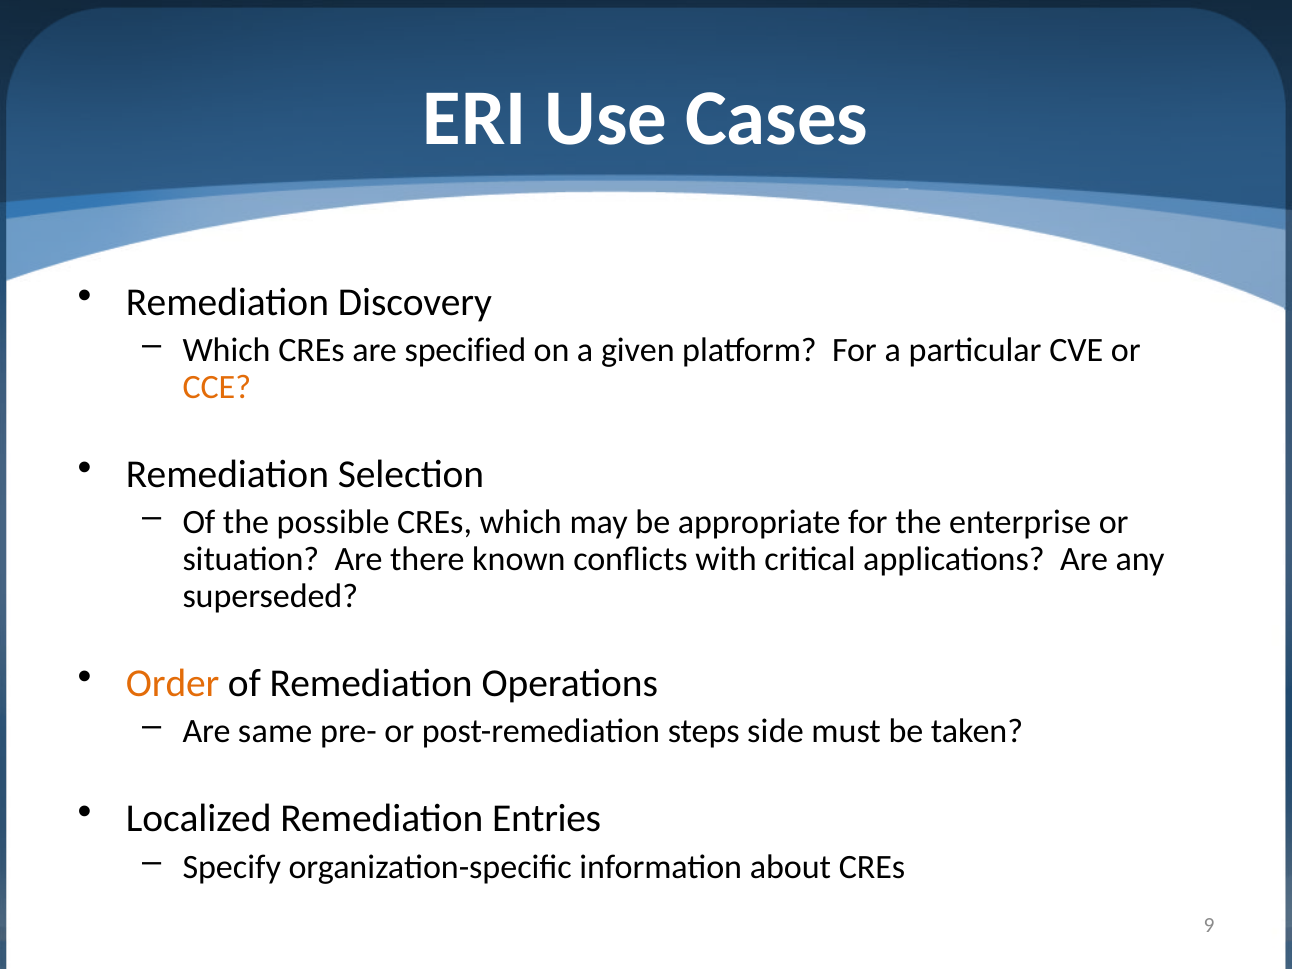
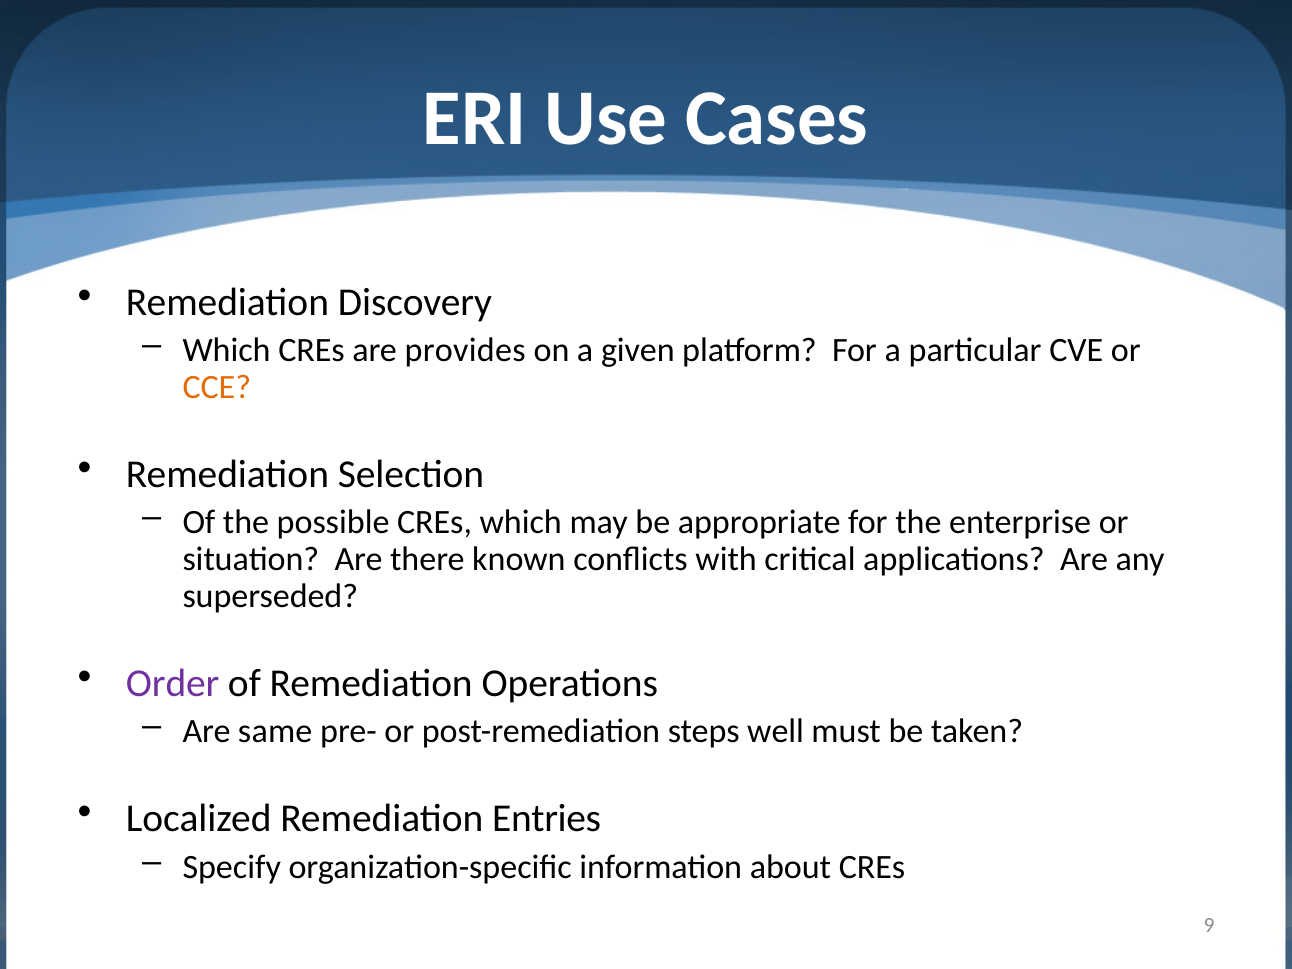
specified: specified -> provides
Order colour: orange -> purple
side: side -> well
